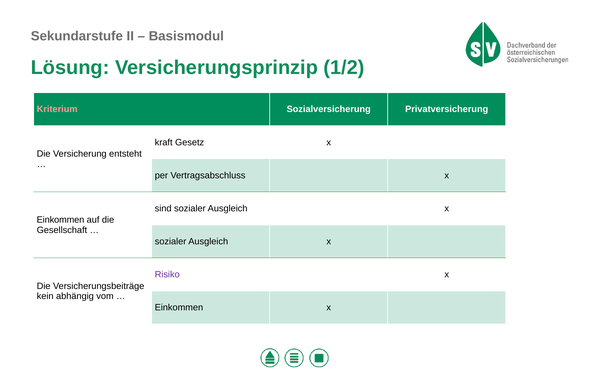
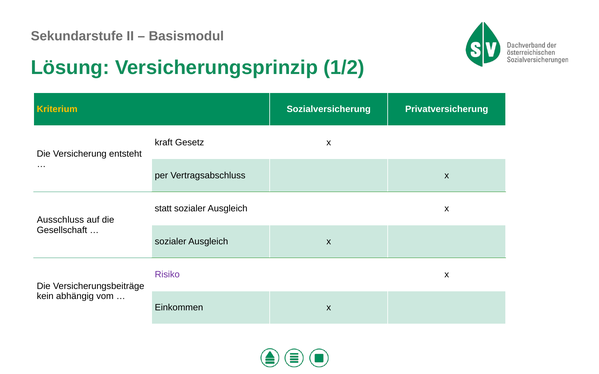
Kriterium colour: pink -> yellow
sind: sind -> statt
Einkommen at (61, 220): Einkommen -> Ausschluss
